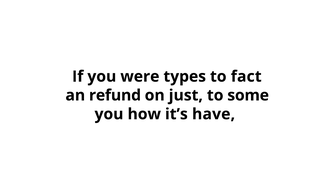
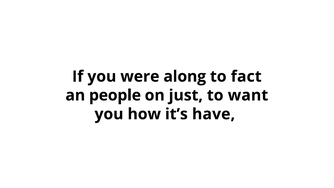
types: types -> along
refund: refund -> people
some: some -> want
